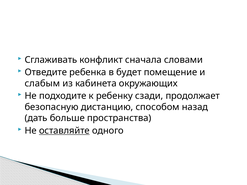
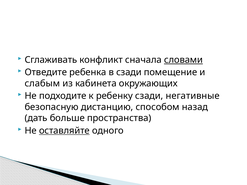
словами underline: none -> present
в будет: будет -> сзади
продолжает: продолжает -> негативные
